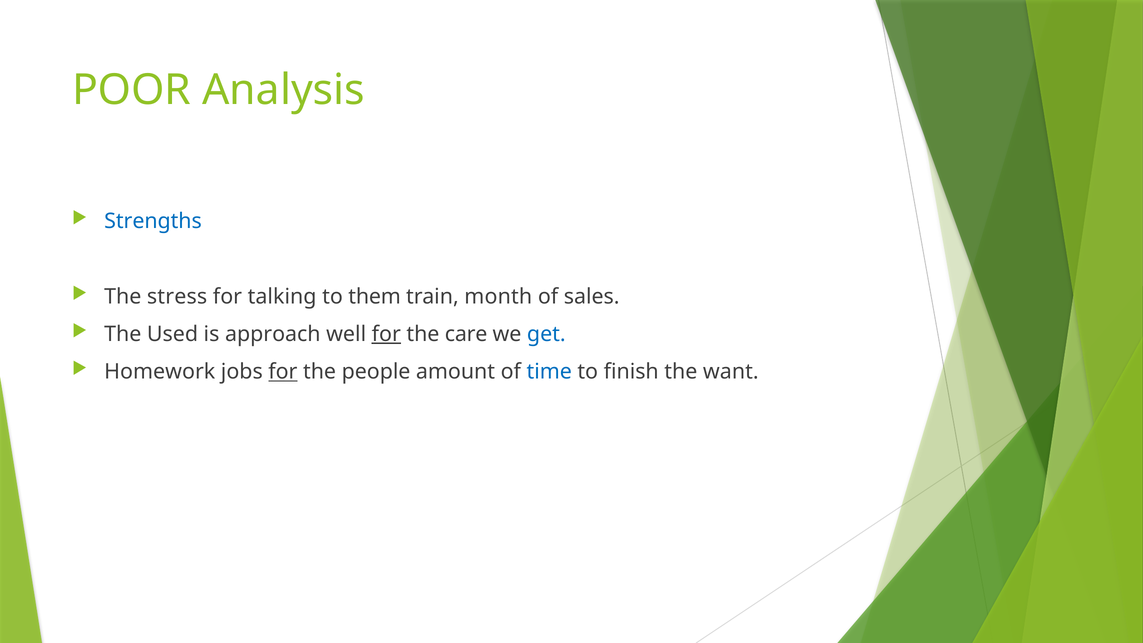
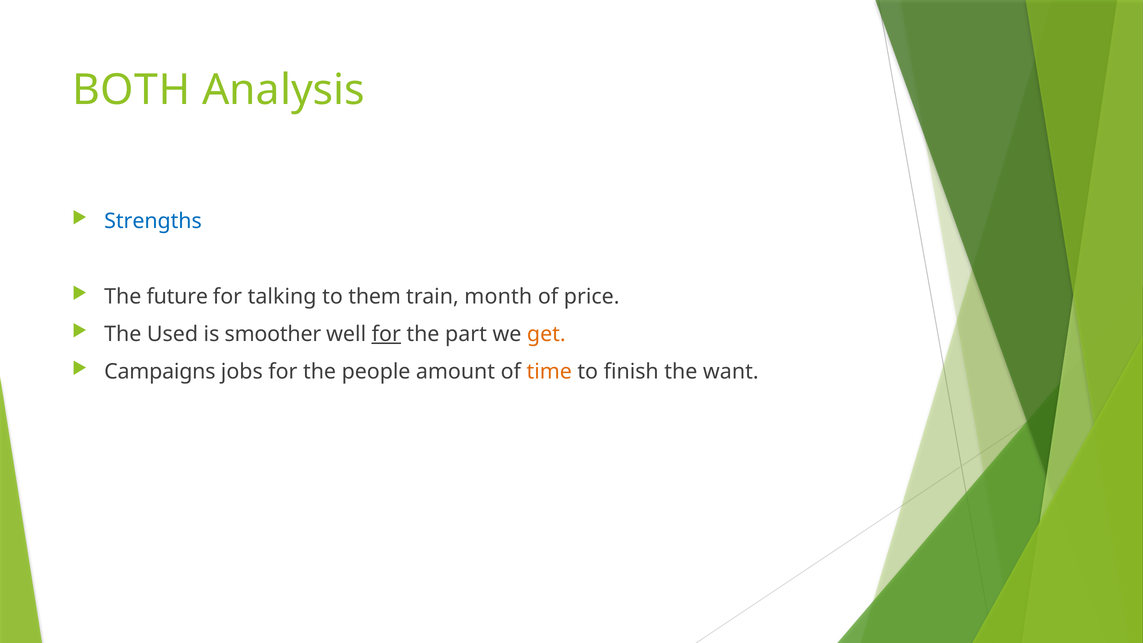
POOR: POOR -> BOTH
stress: stress -> future
sales: sales -> price
approach: approach -> smoother
care: care -> part
get colour: blue -> orange
Homework: Homework -> Campaigns
for at (283, 372) underline: present -> none
time colour: blue -> orange
